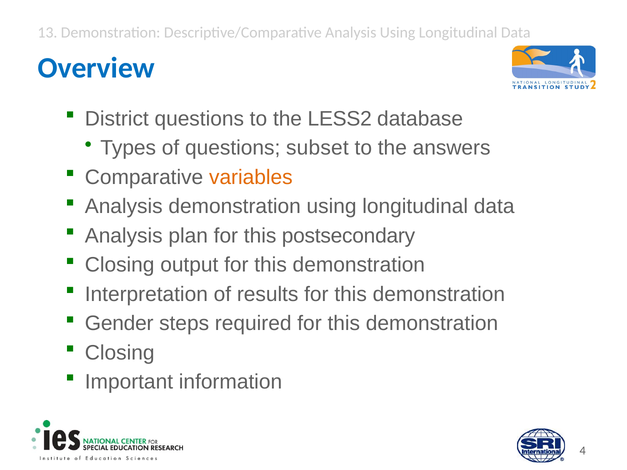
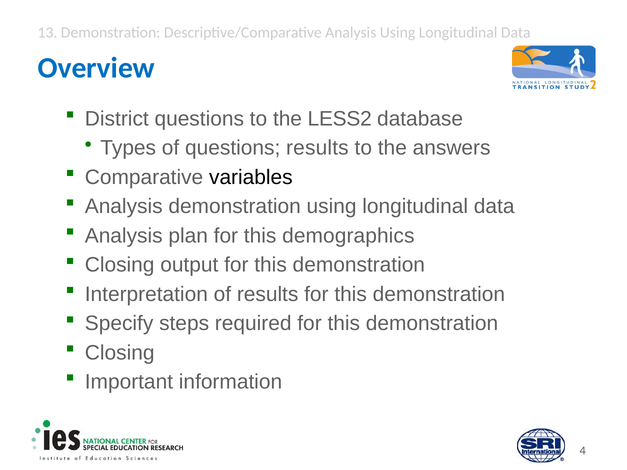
questions subset: subset -> results
variables colour: orange -> black
postsecondary: postsecondary -> demographics
Gender: Gender -> Specify
